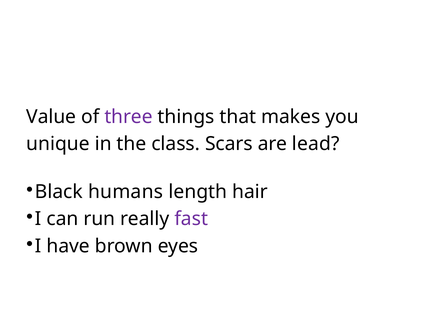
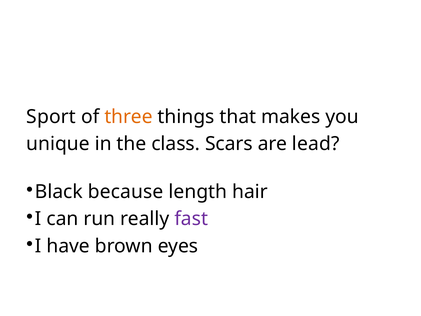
Value: Value -> Sport
three colour: purple -> orange
humans: humans -> because
